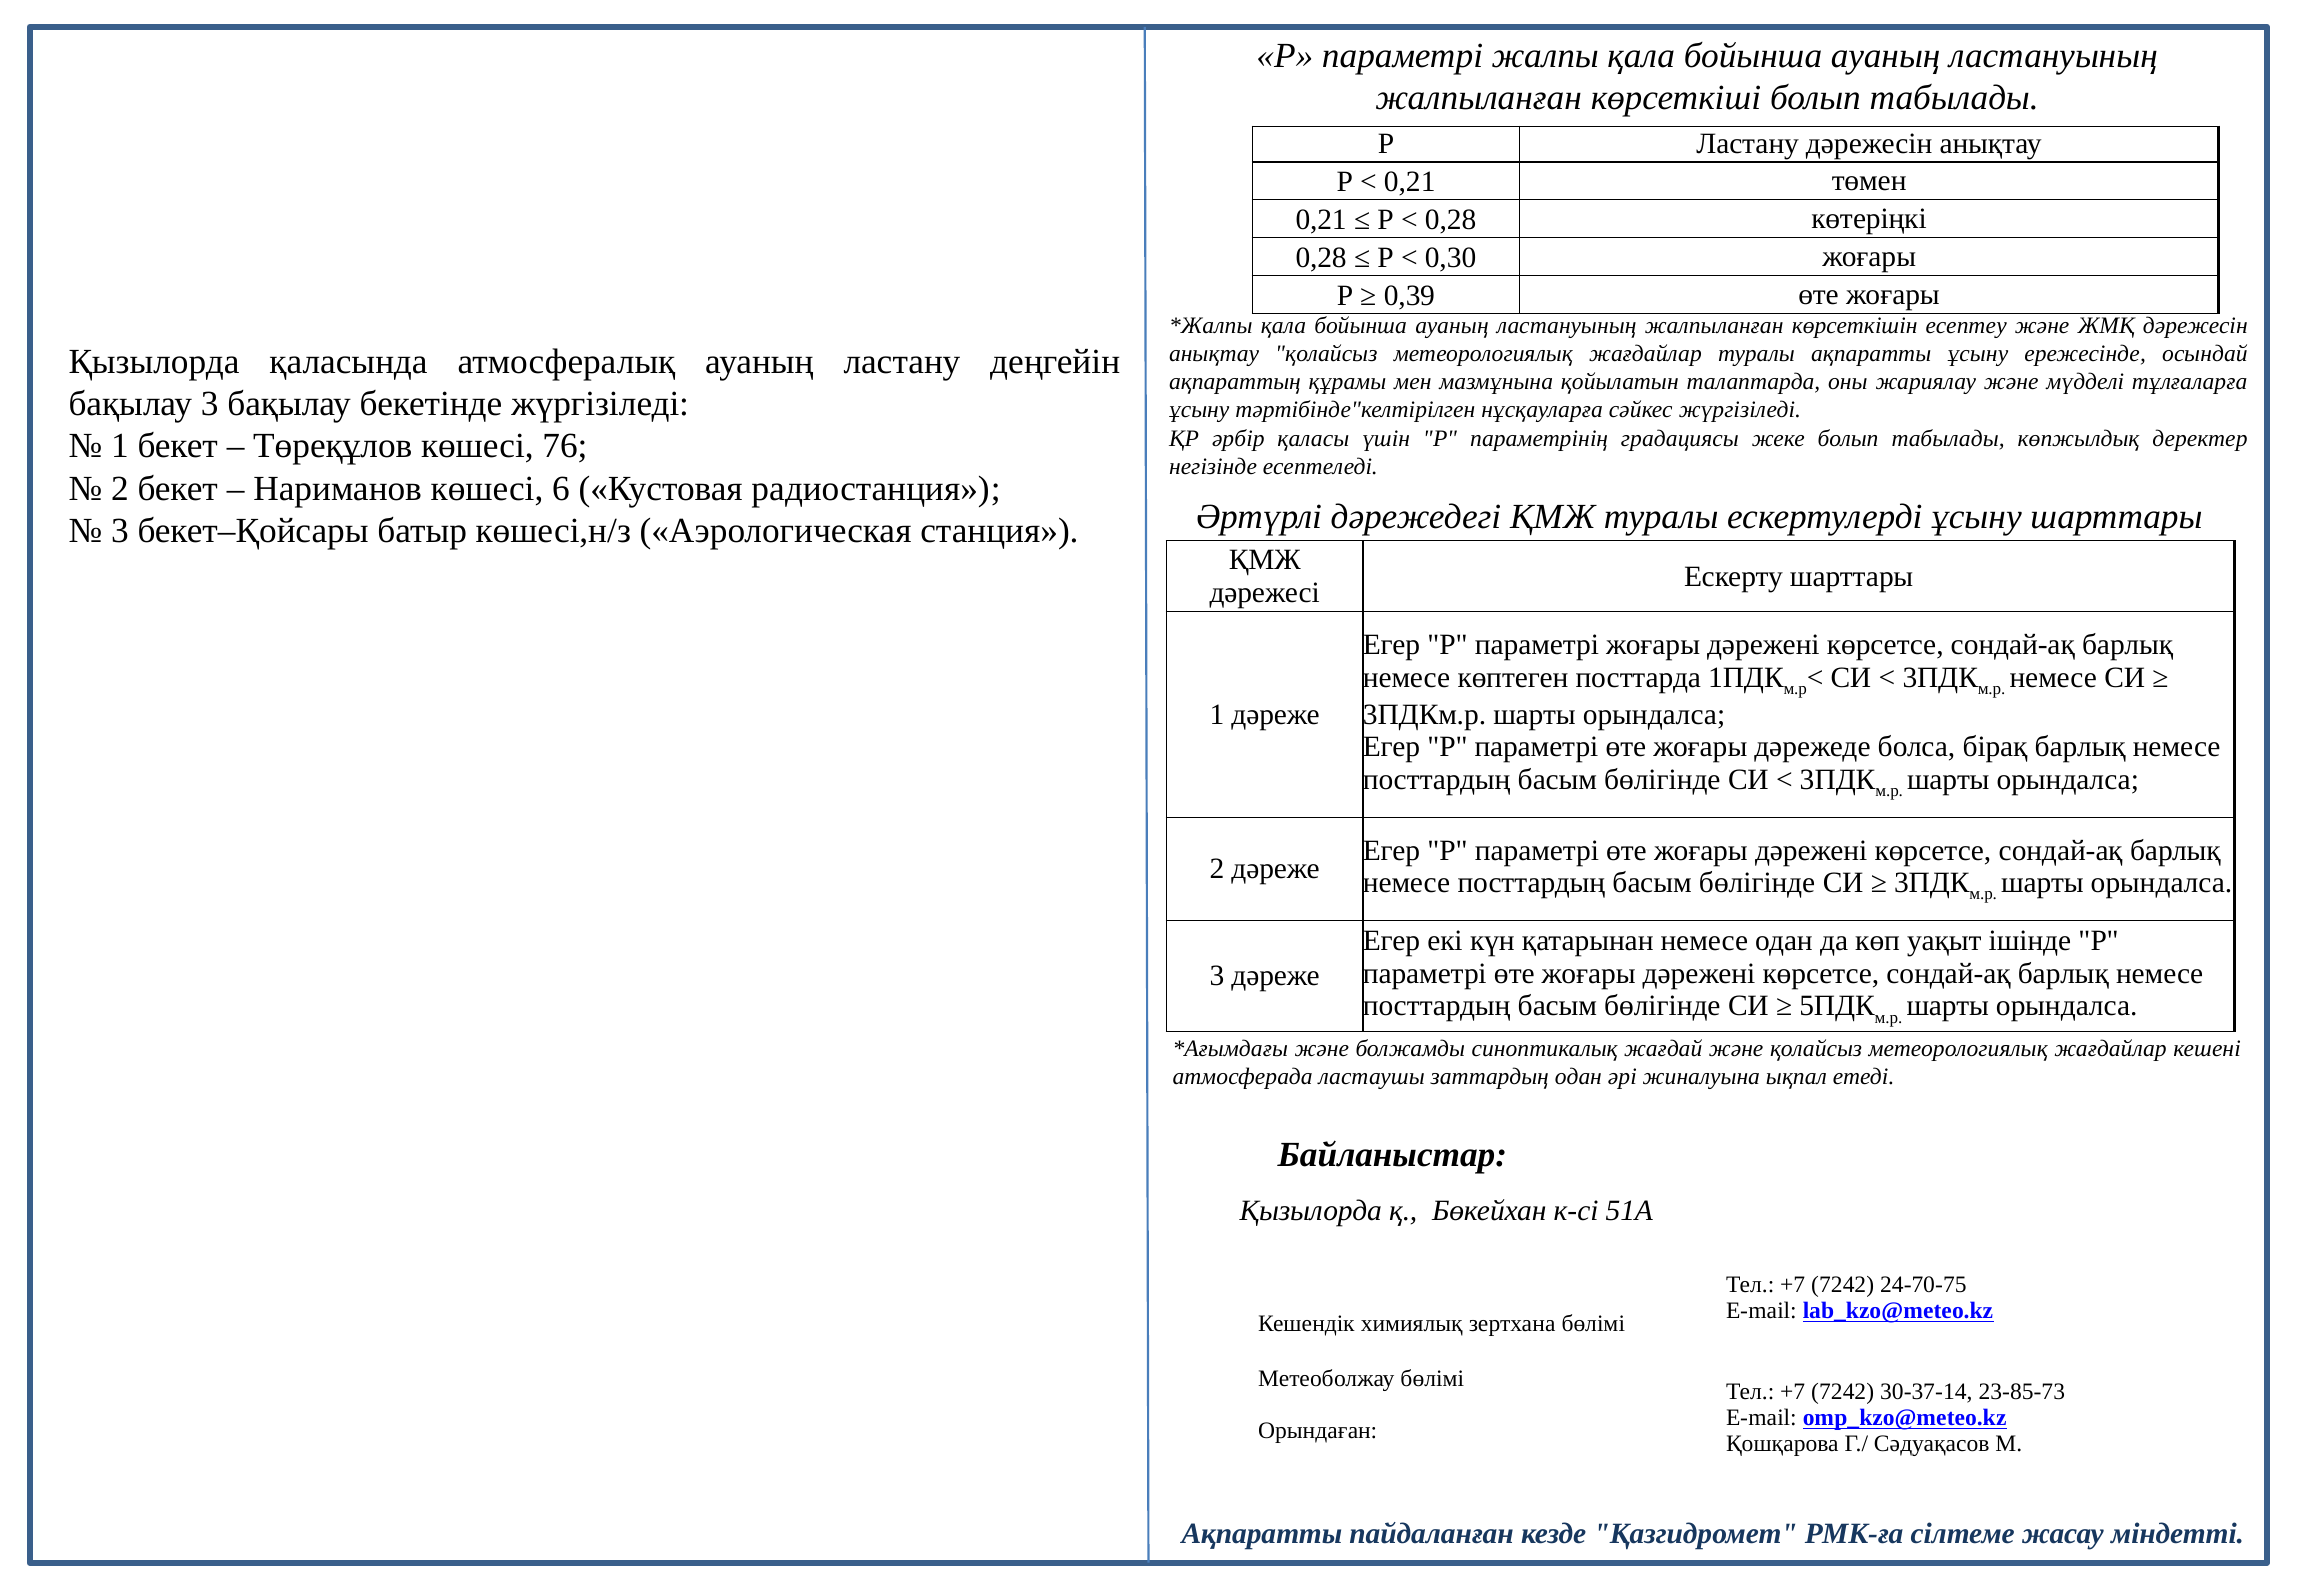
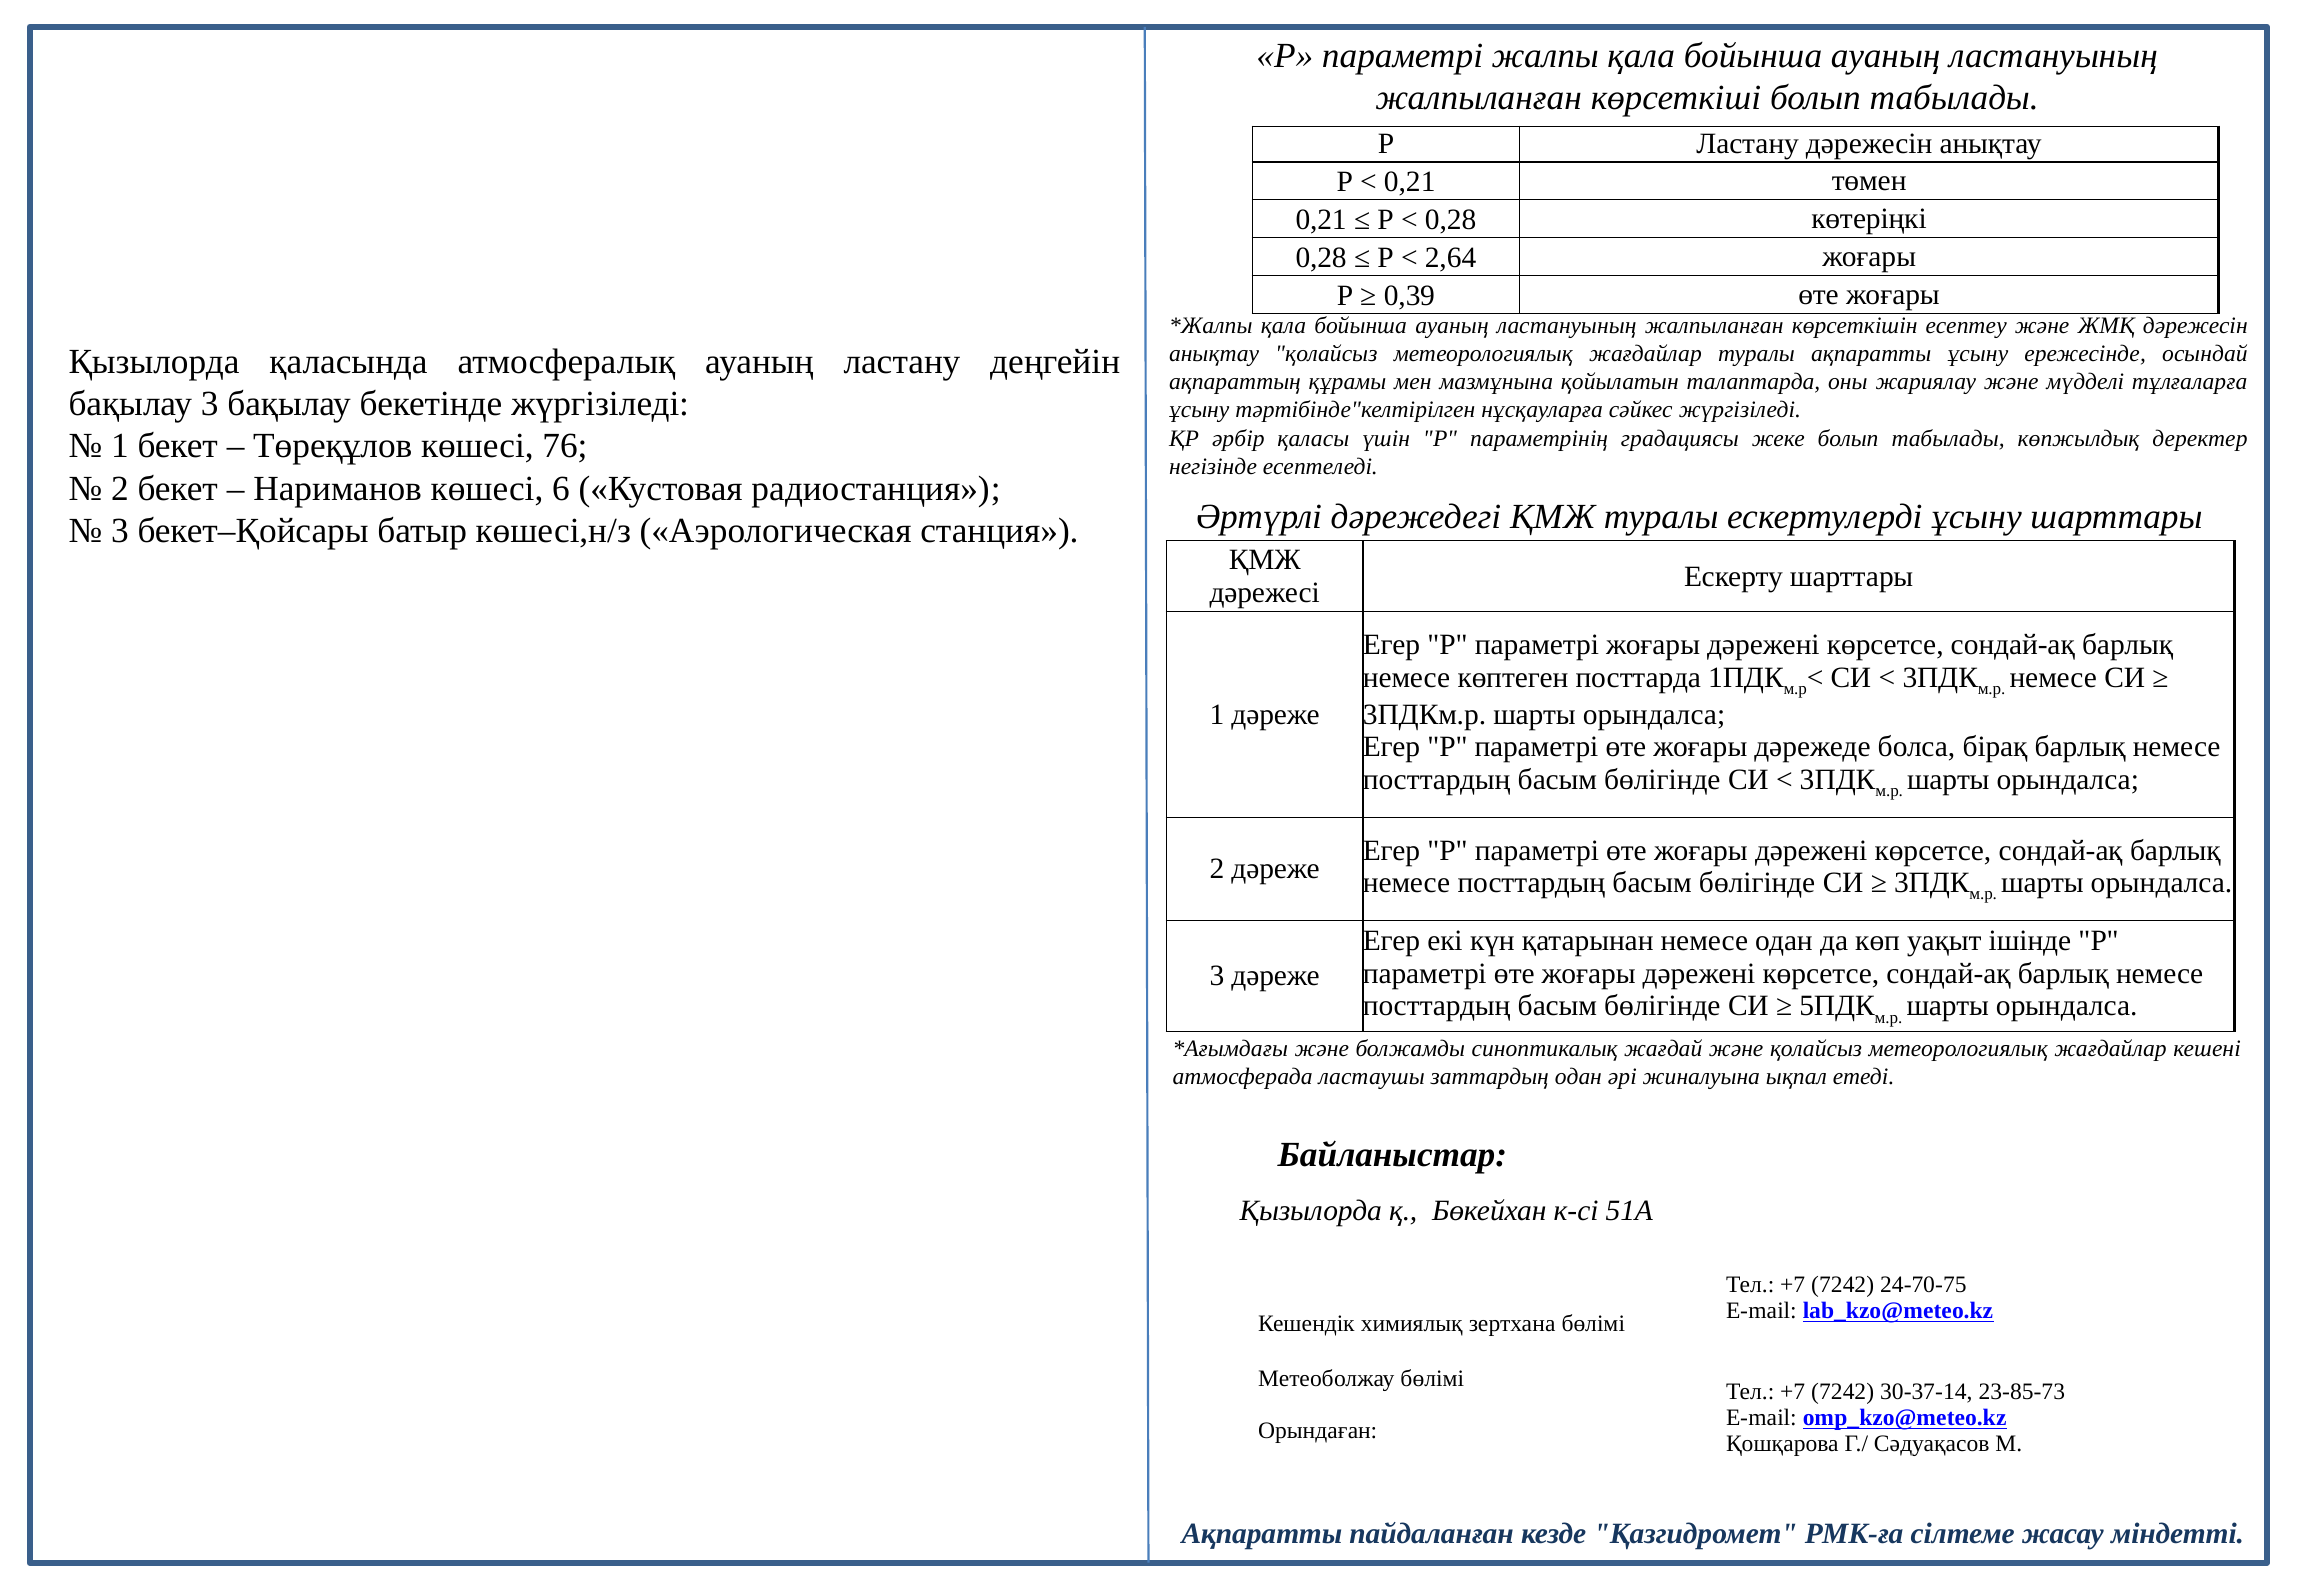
0,30: 0,30 -> 2,64
